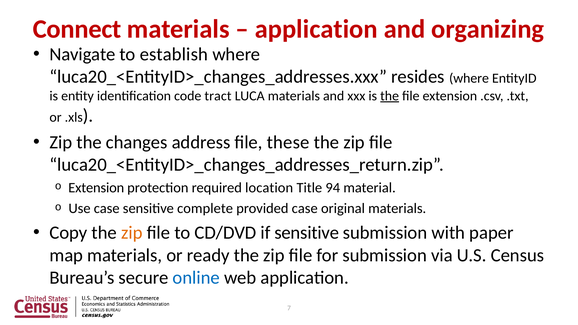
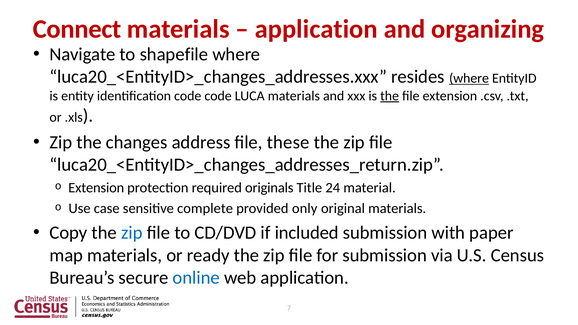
establish: establish -> shapefile
where at (469, 78) underline: none -> present
code tract: tract -> code
location: location -> originals
94: 94 -> 24
provided case: case -> only
zip at (132, 233) colour: orange -> blue
if sensitive: sensitive -> included
